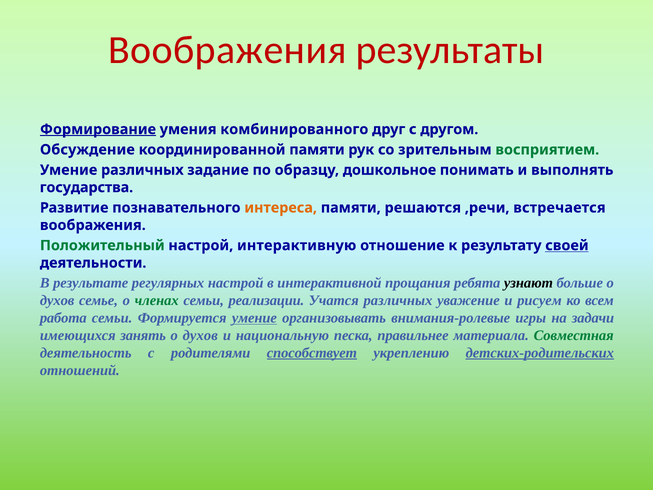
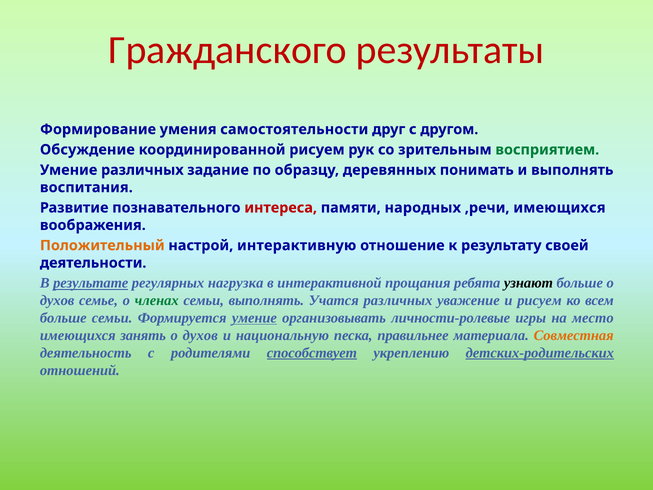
Воображения at (227, 50): Воображения -> Гражданского
Формирование underline: present -> none
комбинированного: комбинированного -> самостоятельности
координированной памяти: памяти -> рисуем
дошкольное: дошкольное -> деревянных
государства: государства -> воспитания
интереса colour: orange -> red
решаются: решаются -> народных
,речи встречается: встречается -> имеющихся
Положительный colour: green -> orange
своей underline: present -> none
результате underline: none -> present
регулярных настрой: настрой -> нагрузка
семьи реализации: реализации -> выполнять
работа at (63, 318): работа -> больше
внимания-ролевые: внимания-ролевые -> личности-ролевые
задачи: задачи -> место
Совместная colour: green -> orange
